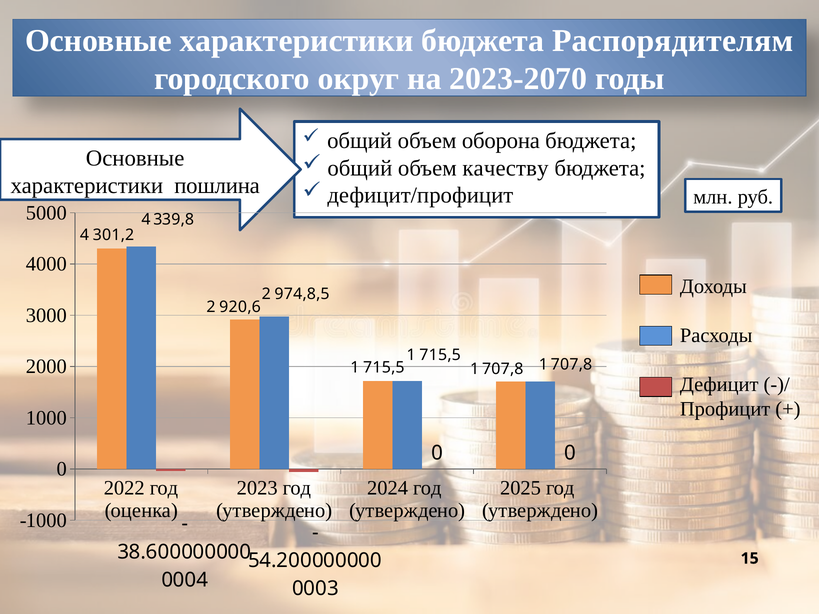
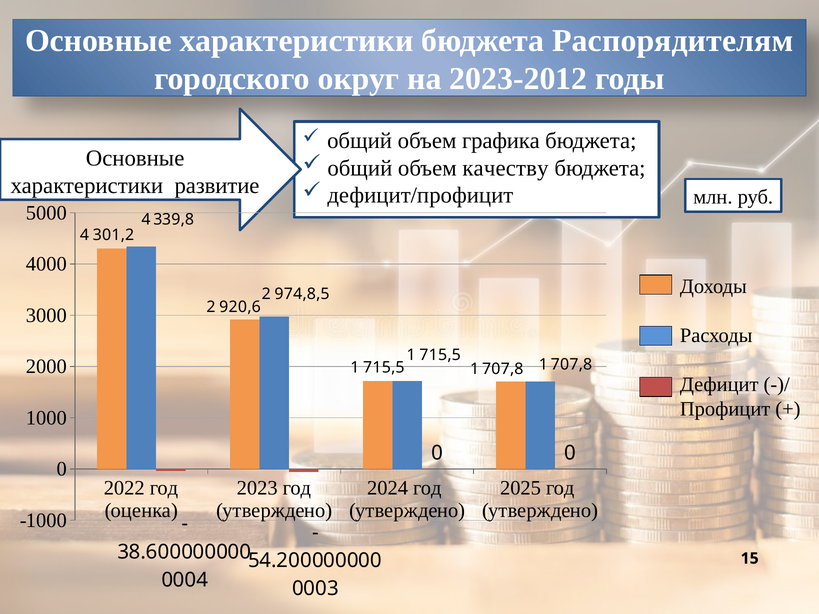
2023-2070: 2023-2070 -> 2023-2012
оборона: оборона -> графика
пошлина: пошлина -> развитие
